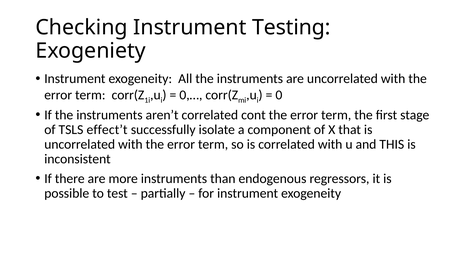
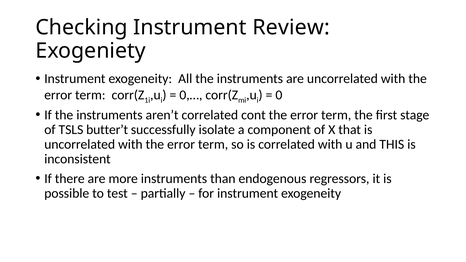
Testing: Testing -> Review
effect’t: effect’t -> butter’t
